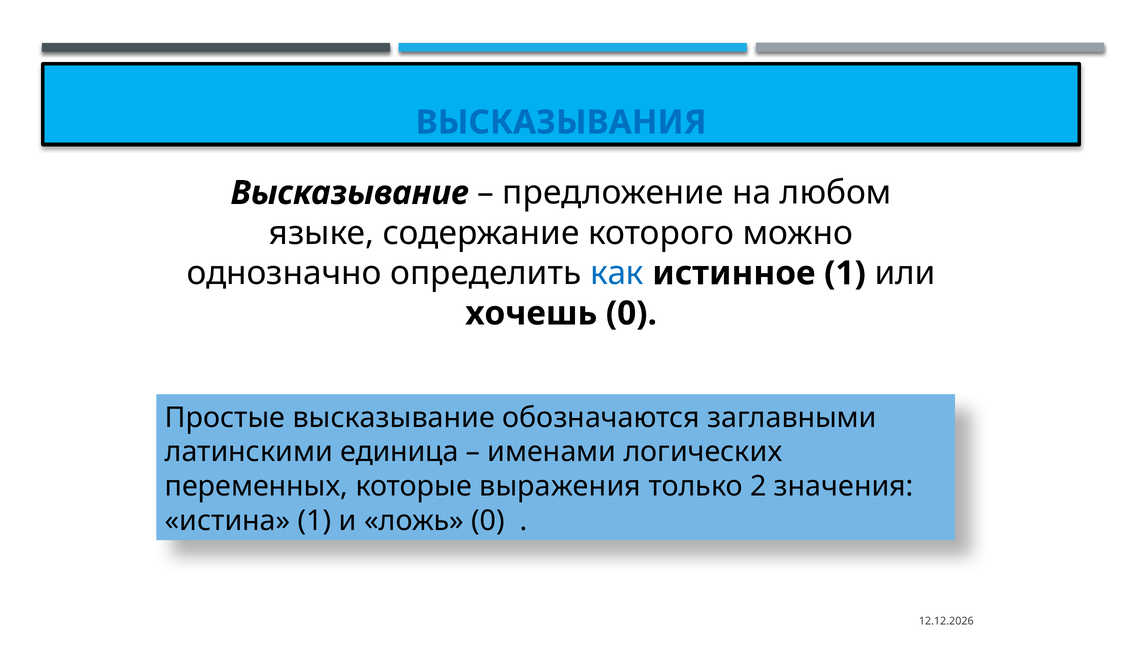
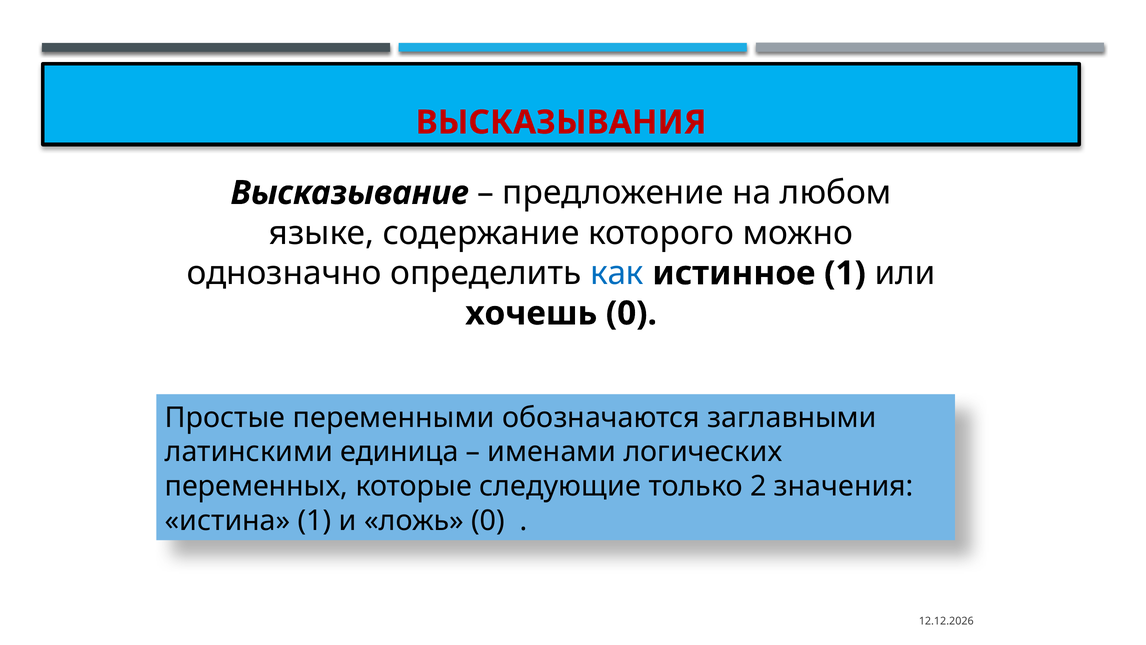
ВЫСКАЗЫВАНИЯ colour: blue -> red
Простые высказывание: высказывание -> переменными
выражения: выражения -> следующие
